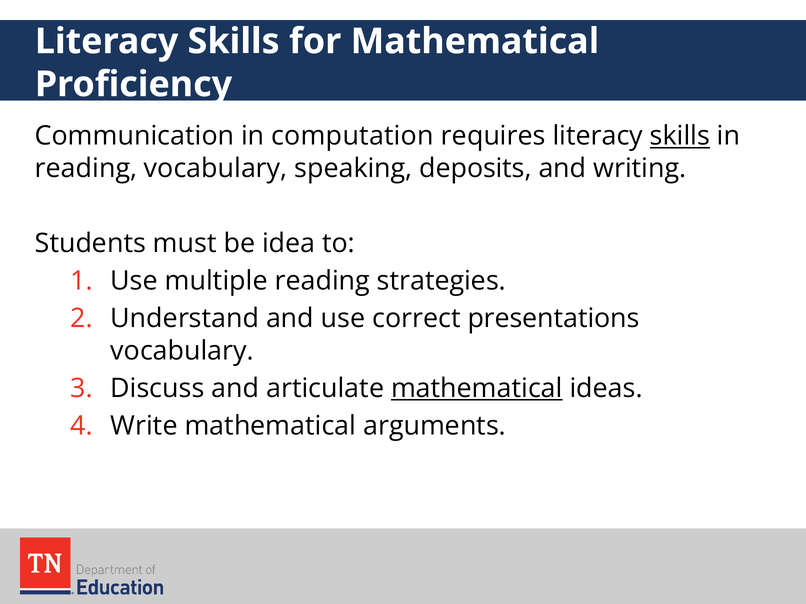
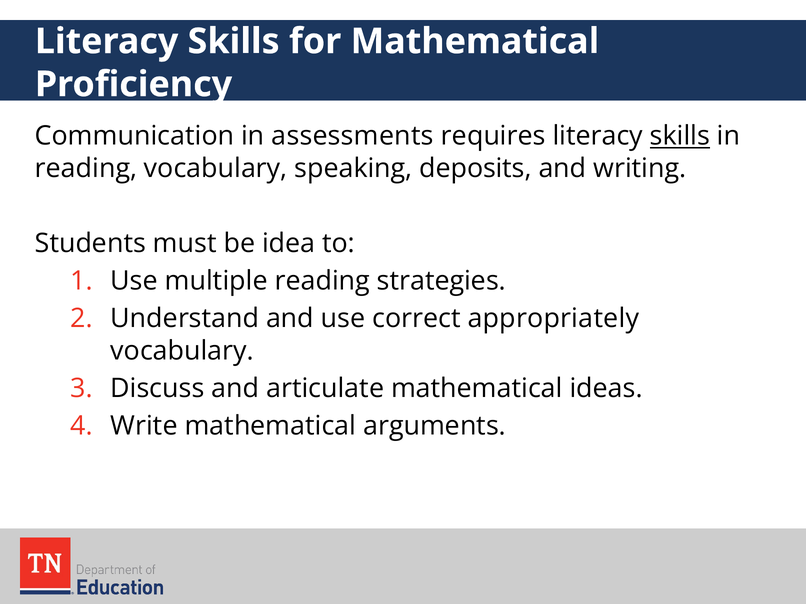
computation: computation -> assessments
presentations: presentations -> appropriately
mathematical at (477, 389) underline: present -> none
